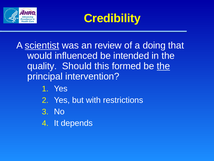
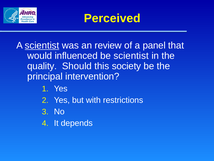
Credibility: Credibility -> Perceived
doing: doing -> panel
be intended: intended -> scientist
formed: formed -> society
the at (163, 66) underline: present -> none
